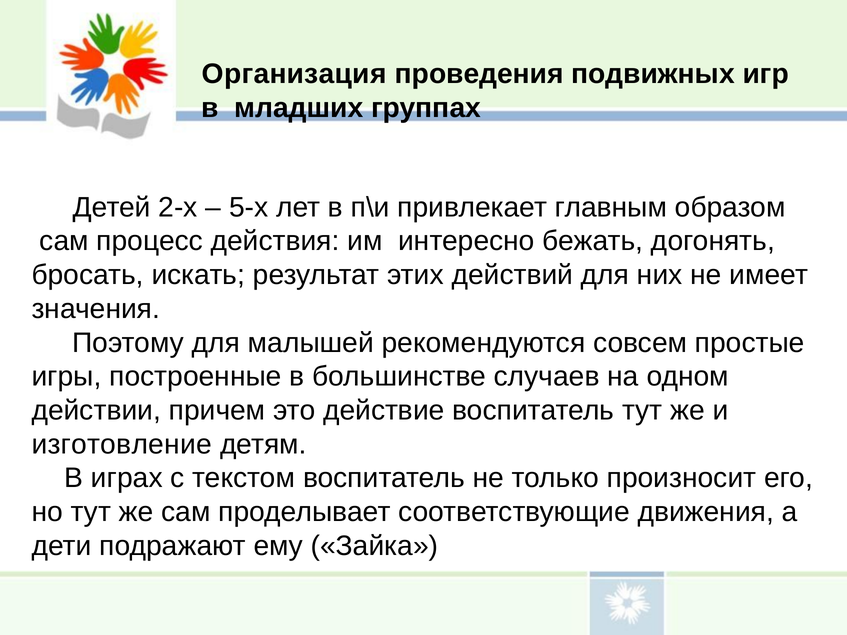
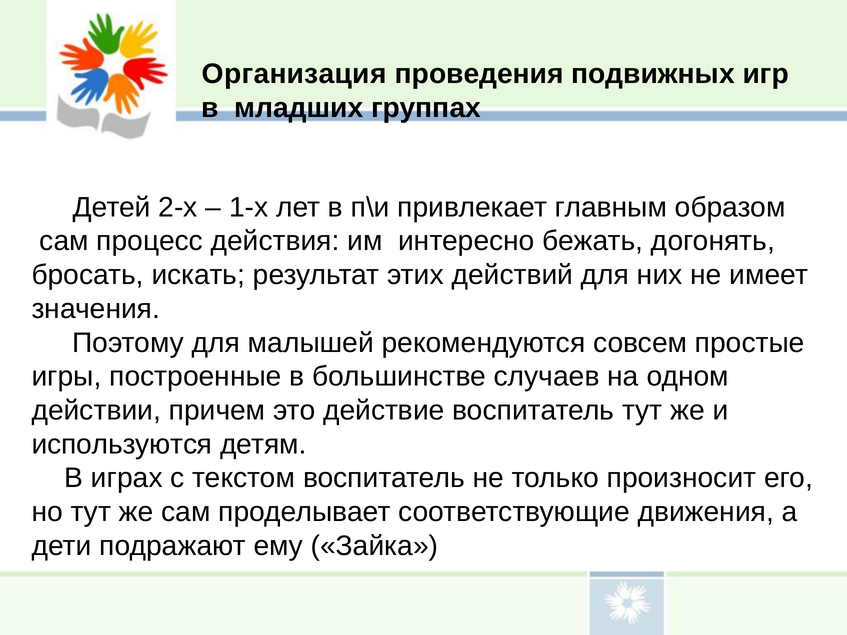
5-х: 5-х -> 1-х
изготовление: изготовление -> используются
